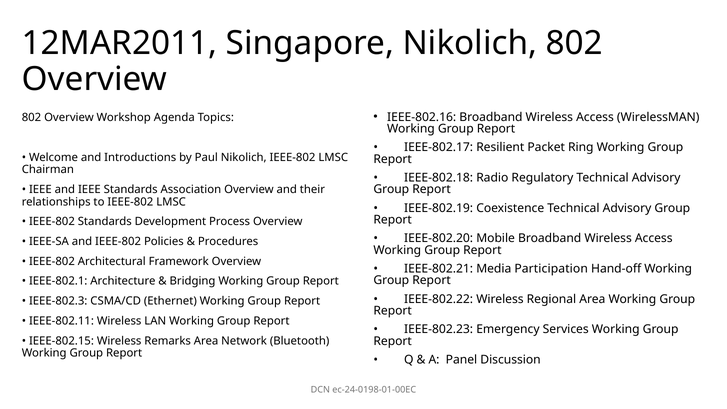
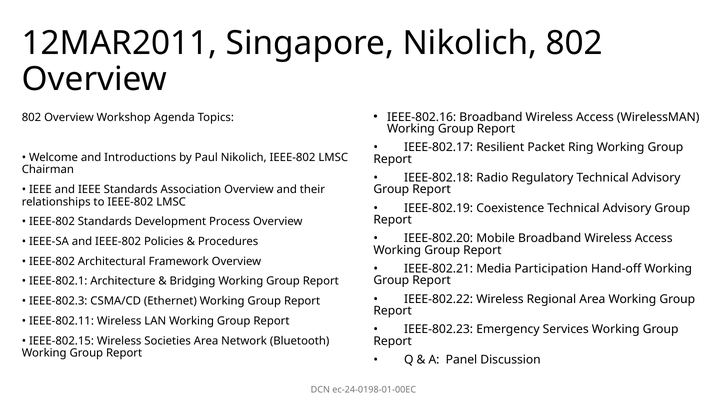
Remarks: Remarks -> Societies
